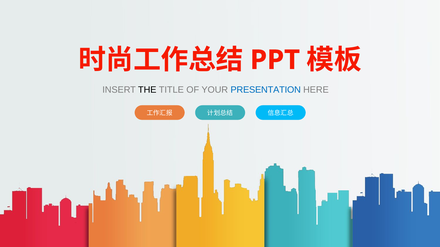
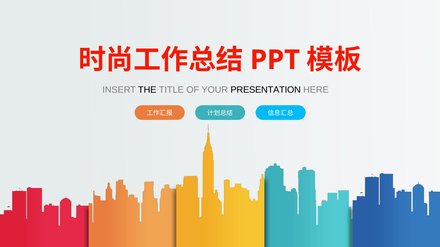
PRESENTATION colour: blue -> black
